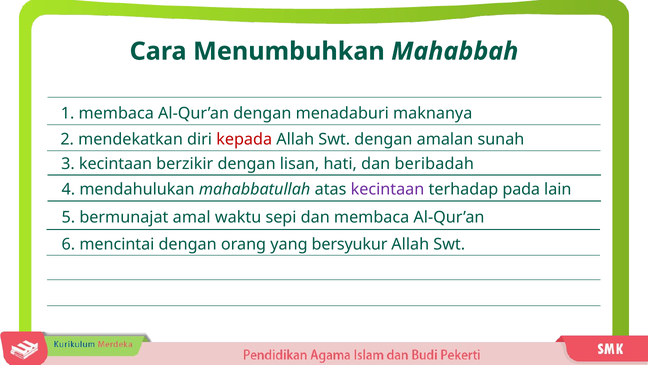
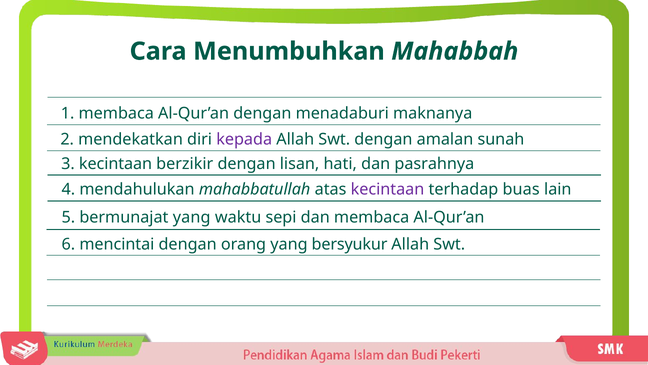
kepada colour: red -> purple
beribadah: beribadah -> pasrahnya
pada: pada -> buas
bermunajat amal: amal -> yang
